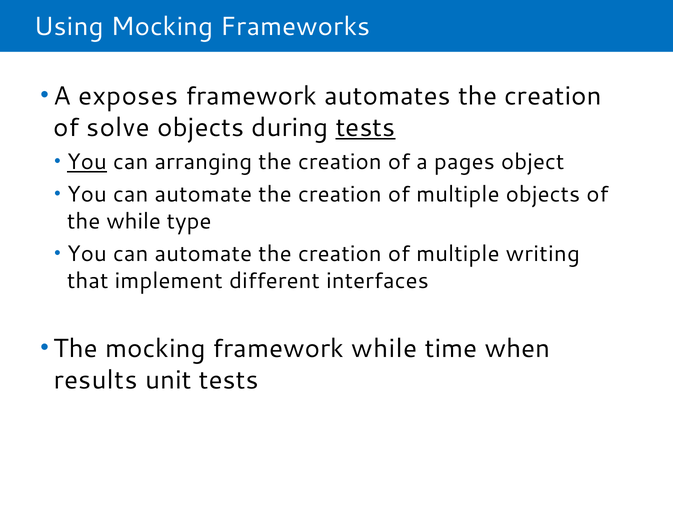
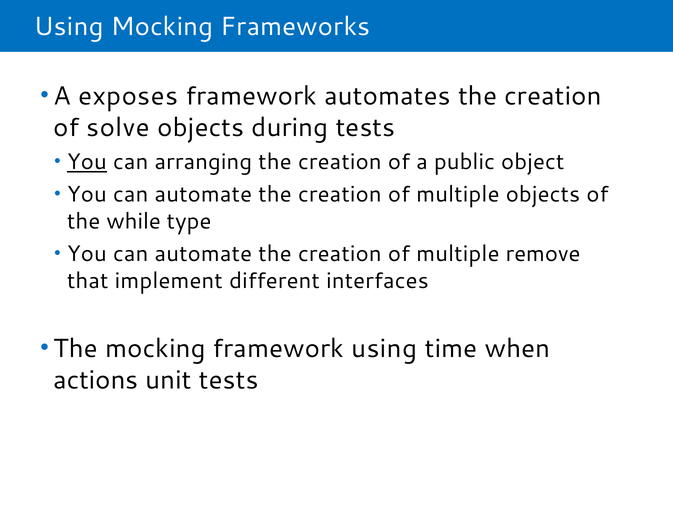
tests at (365, 127) underline: present -> none
pages: pages -> public
writing: writing -> remove
framework while: while -> using
results: results -> actions
